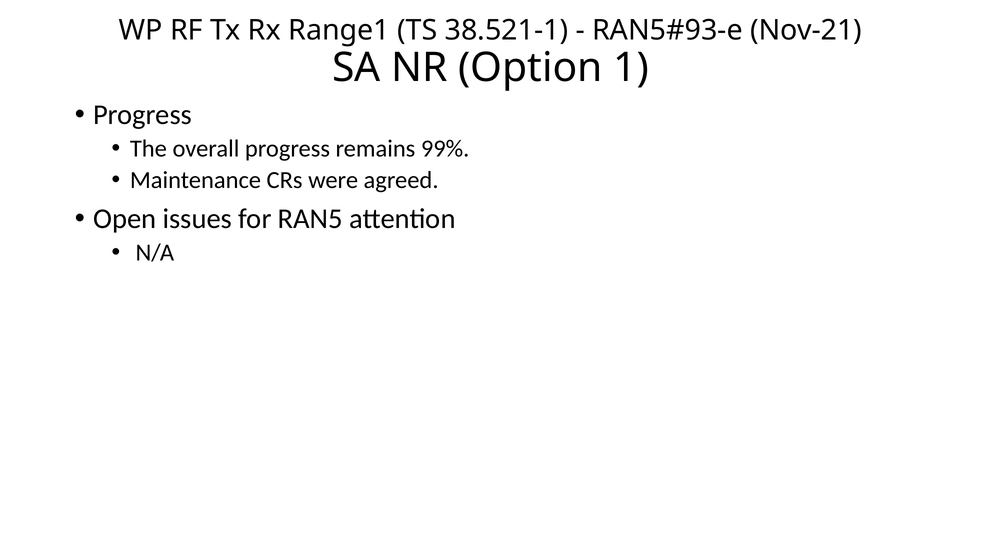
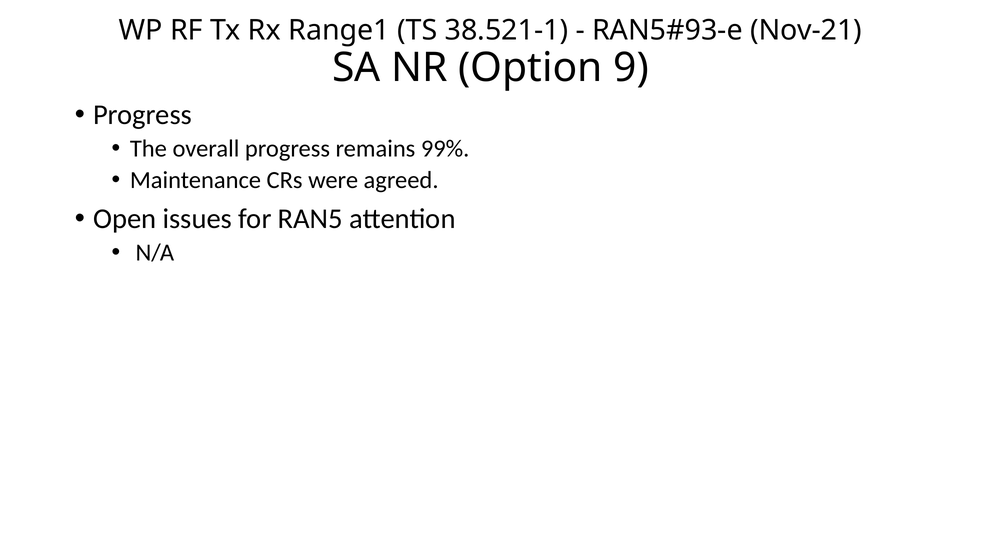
1: 1 -> 9
